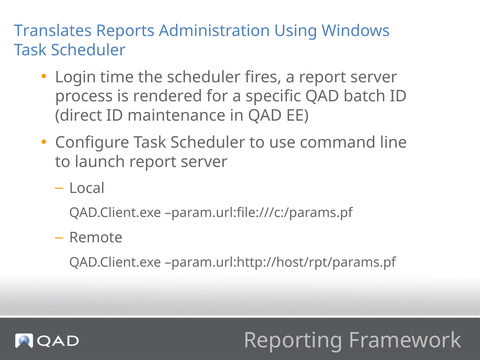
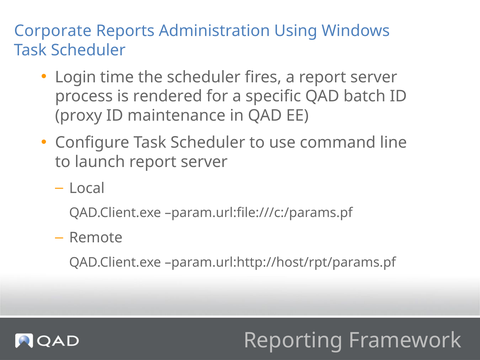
Translates: Translates -> Corporate
direct: direct -> proxy
